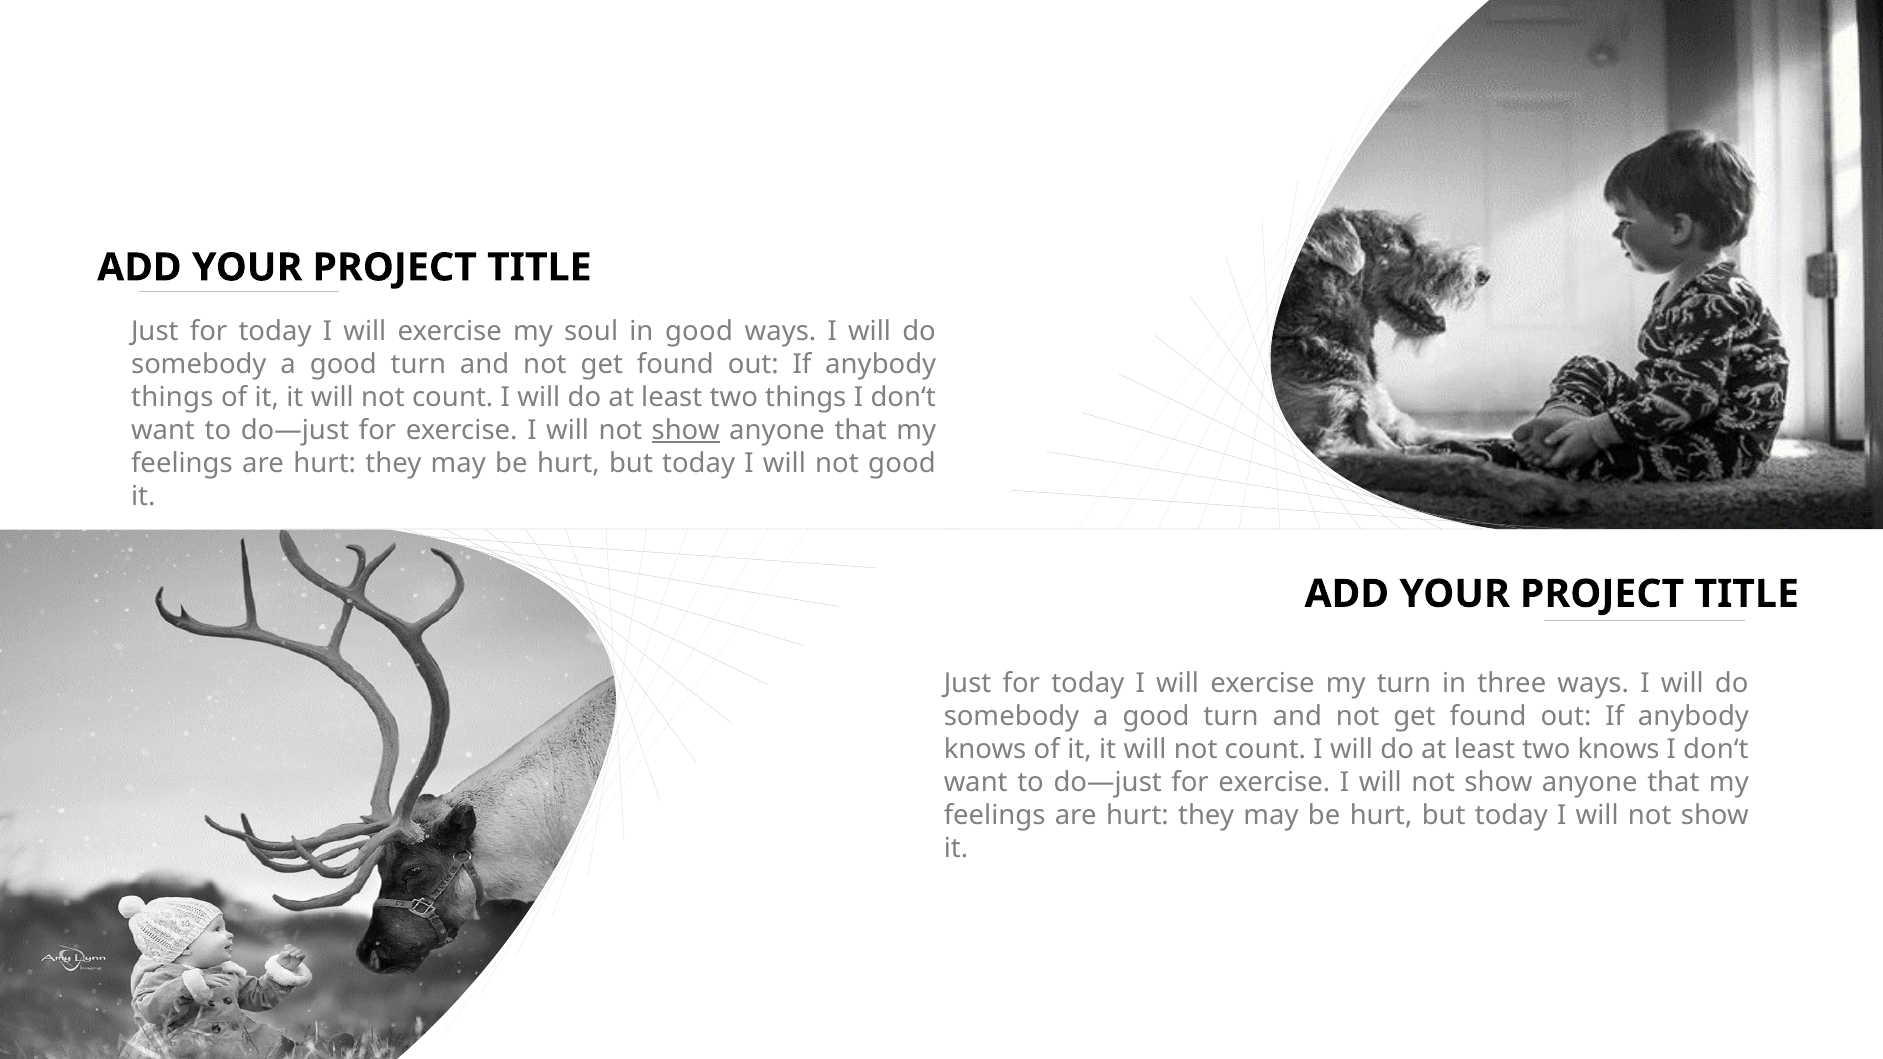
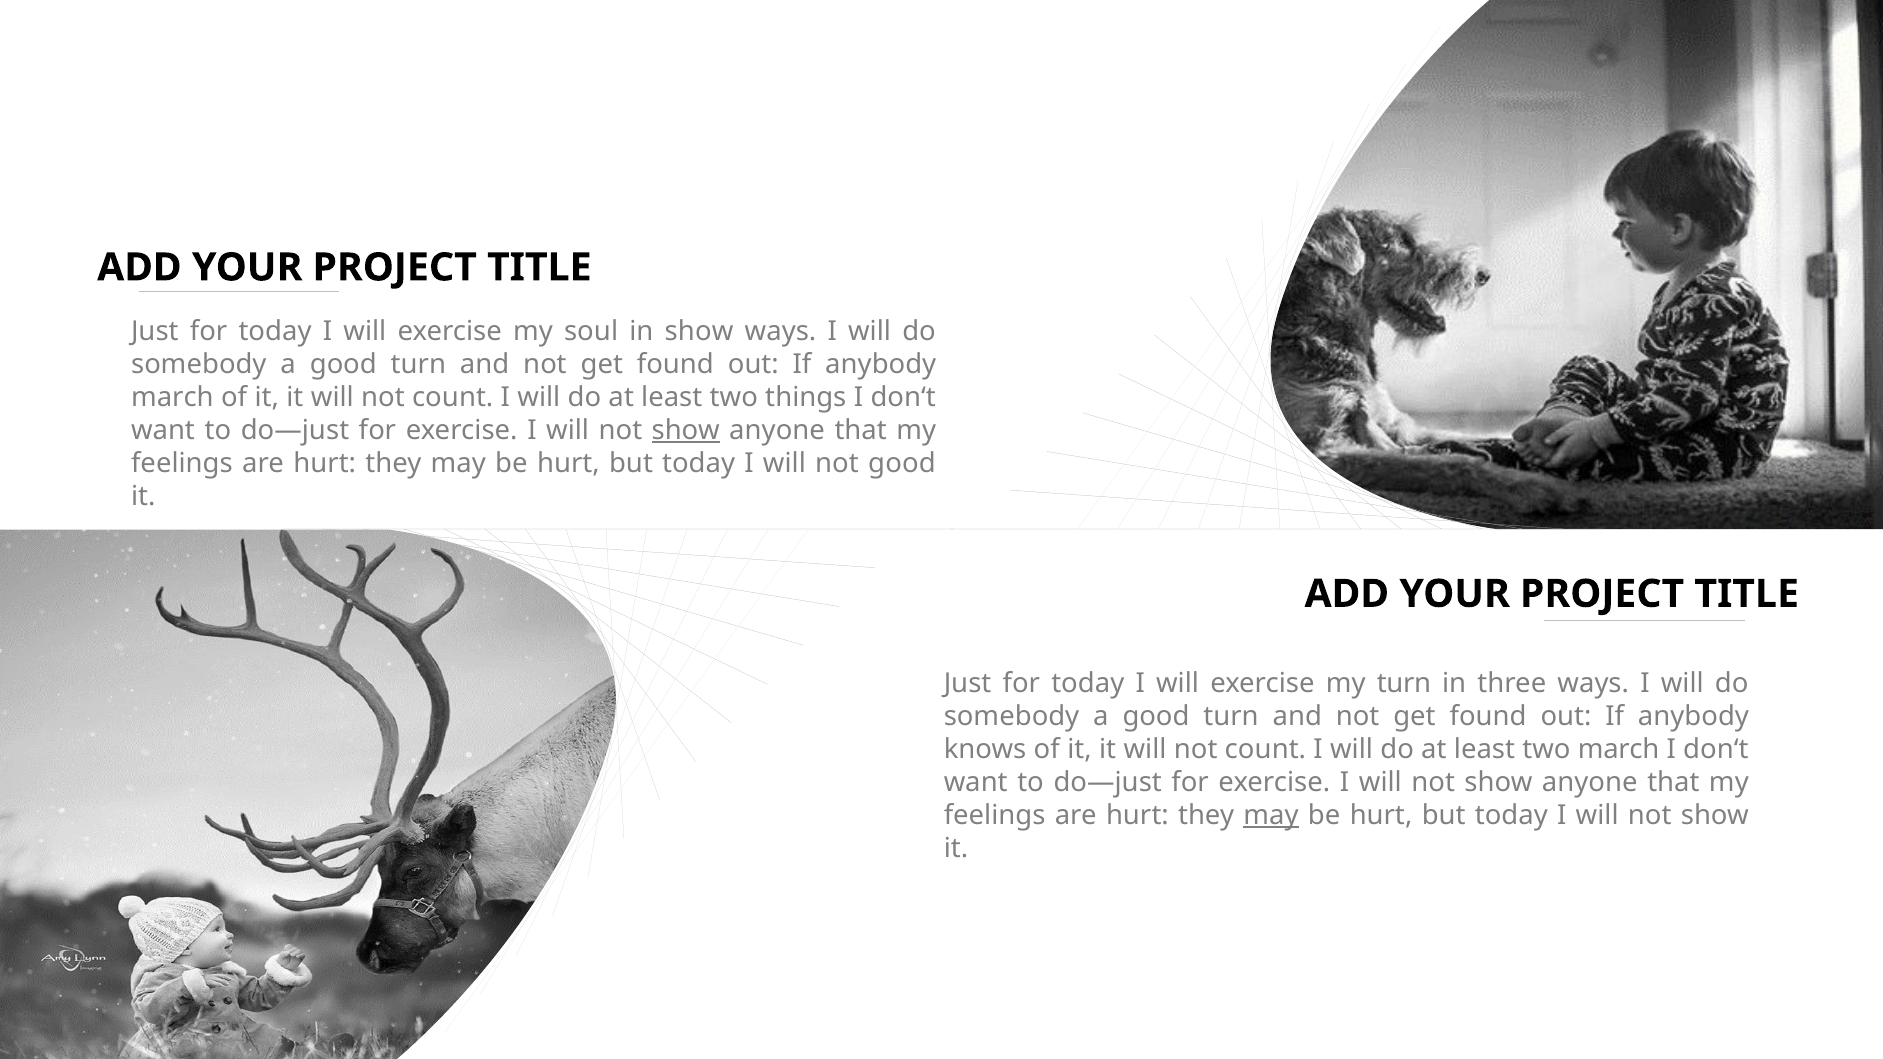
in good: good -> show
things at (172, 397): things -> march
two knows: knows -> march
may at (1271, 815) underline: none -> present
